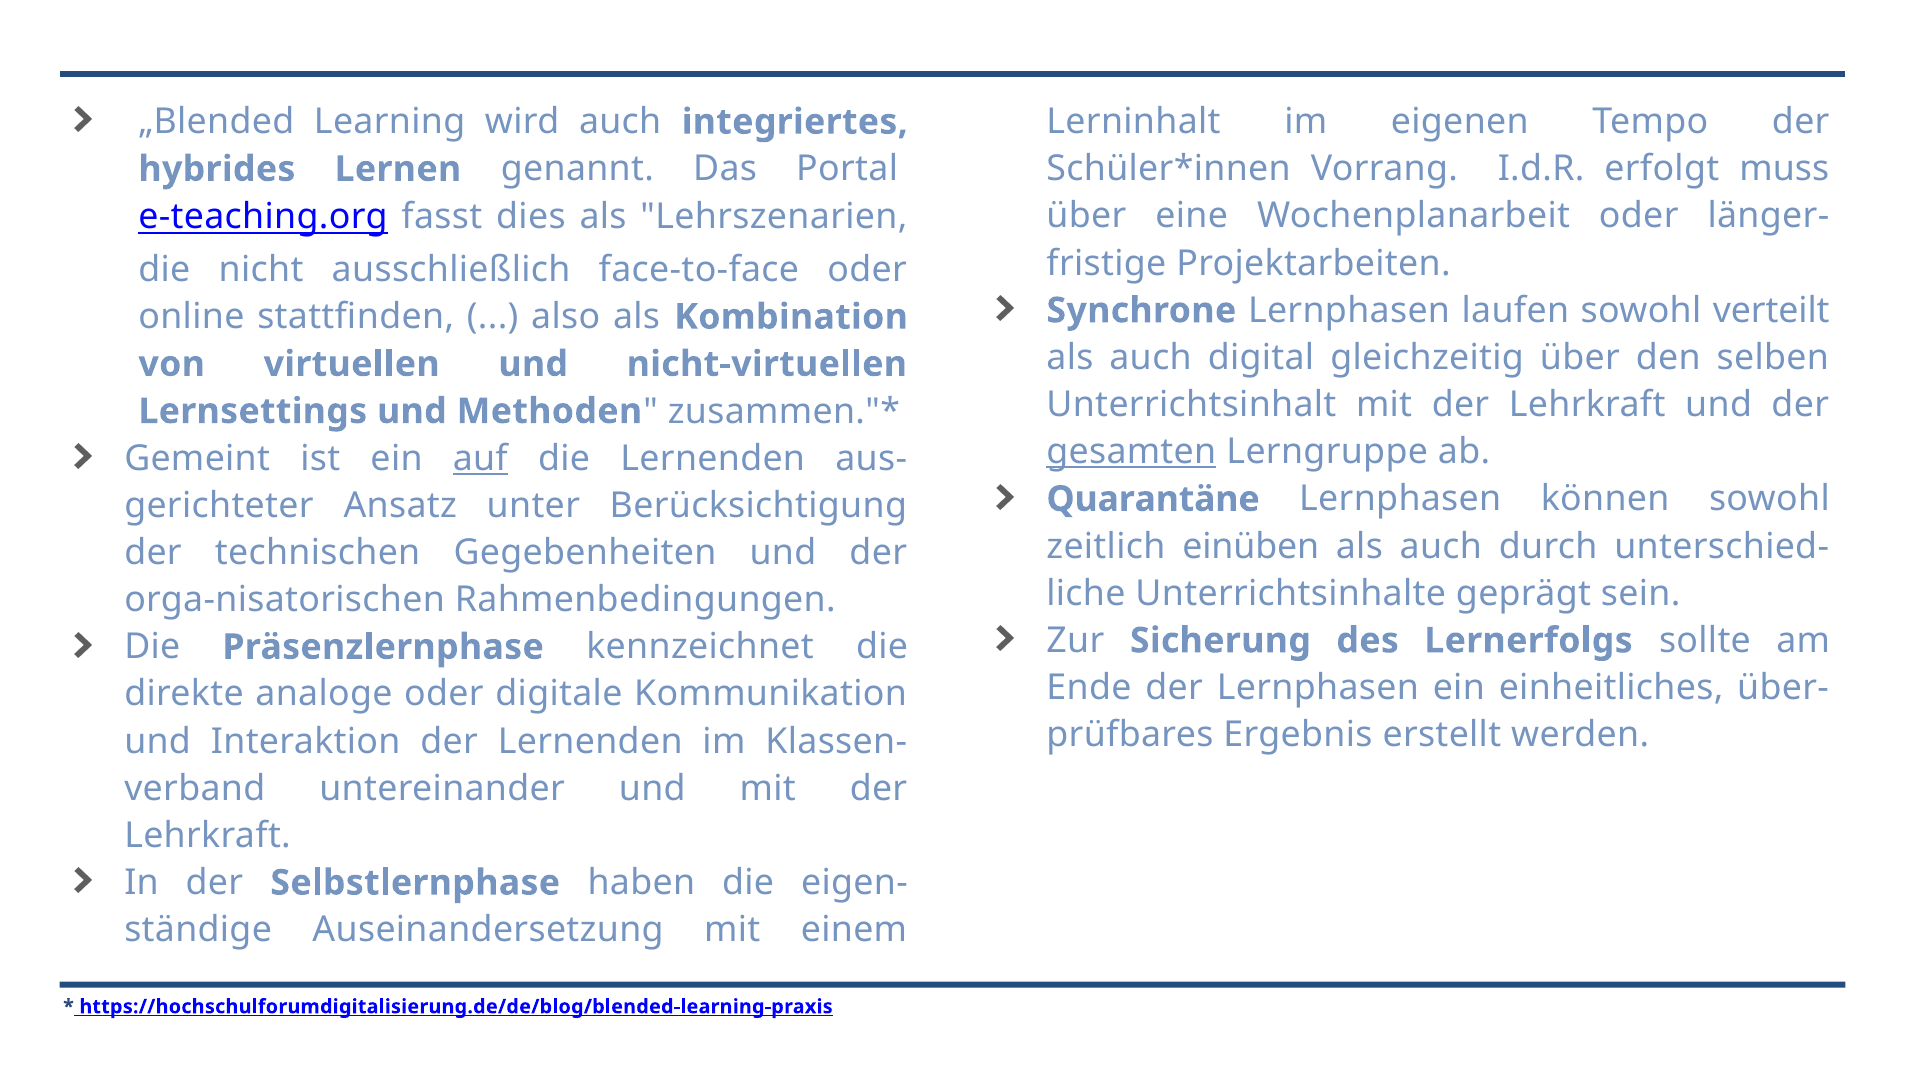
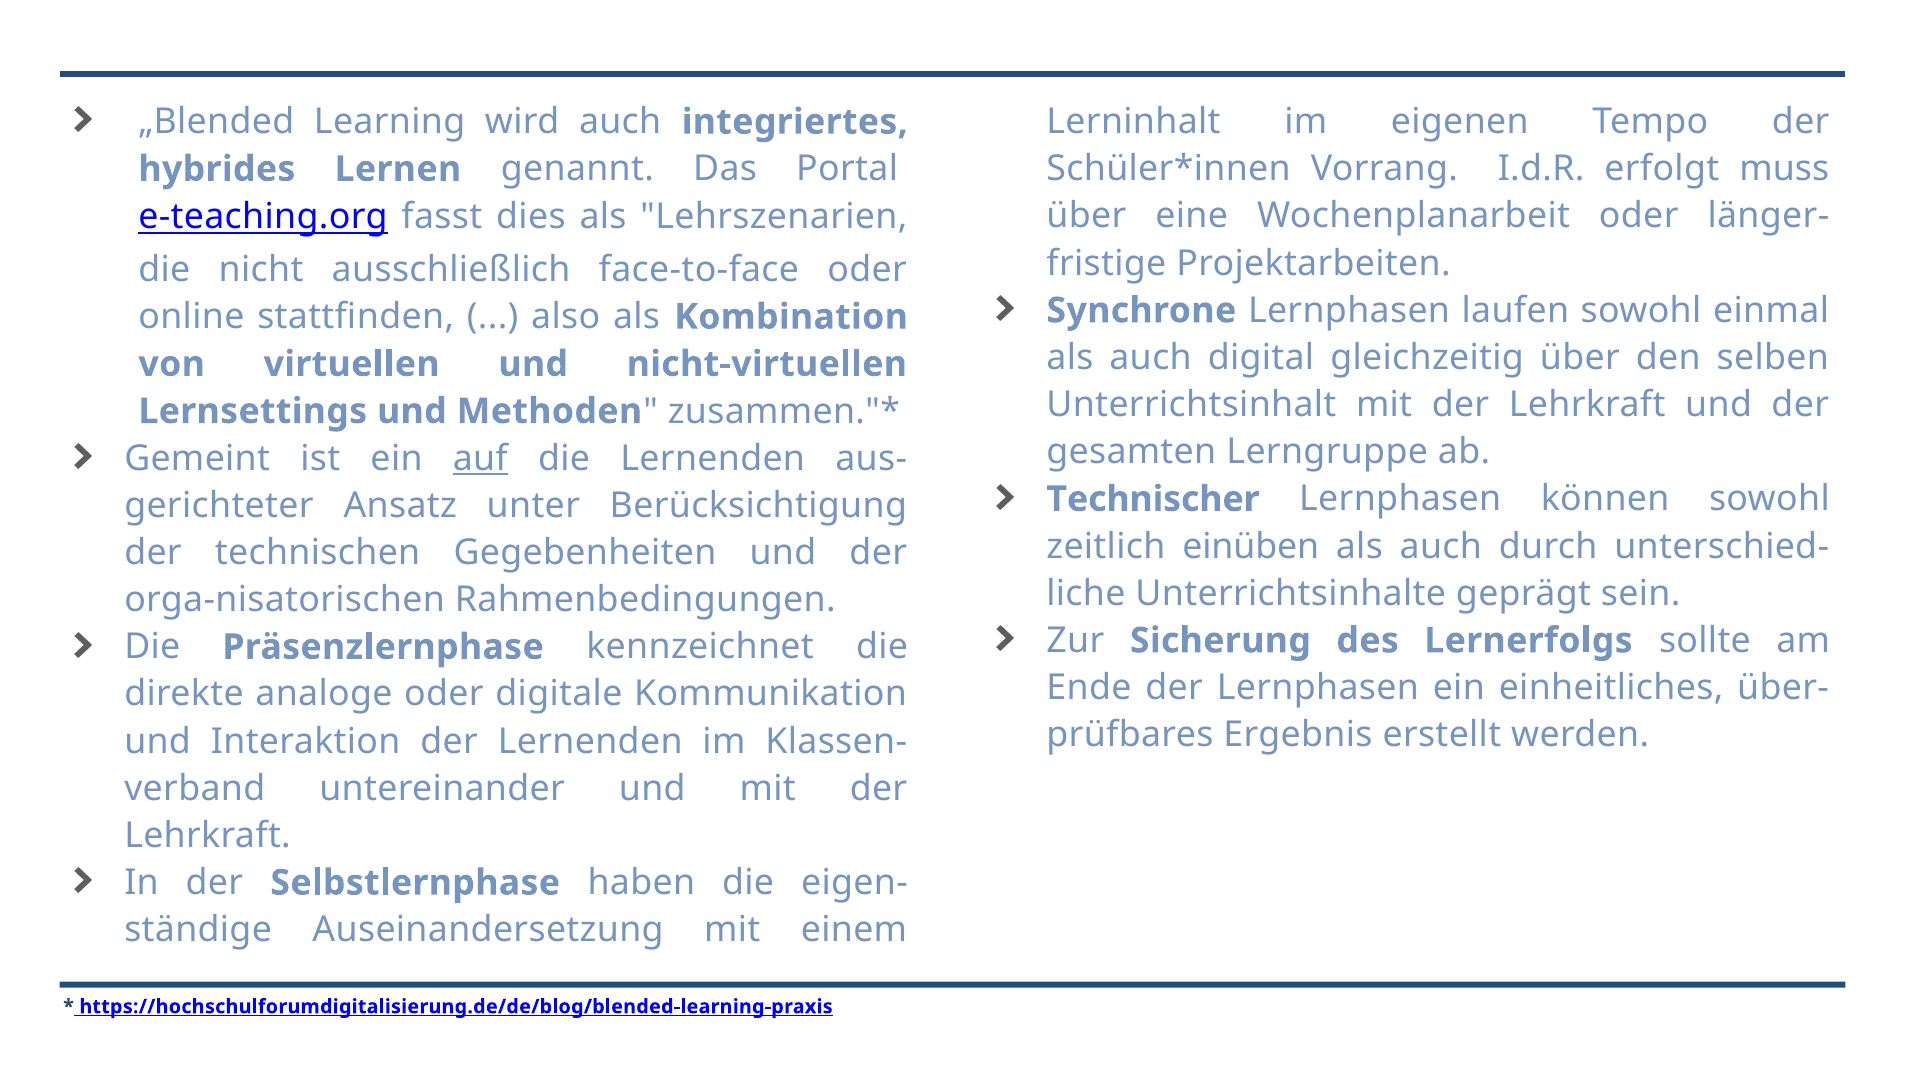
verteilt: verteilt -> einmal
gesamten underline: present -> none
Quarantäne: Quarantäne -> Technischer
